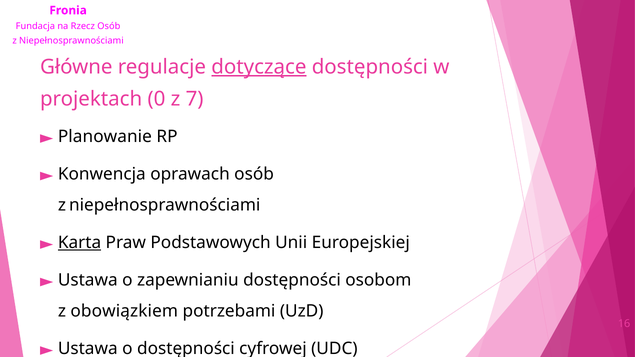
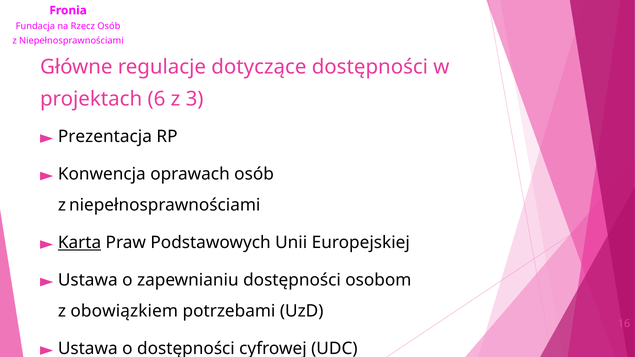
dotyczące underline: present -> none
0: 0 -> 6
7: 7 -> 3
Planowanie: Planowanie -> Prezentacja
